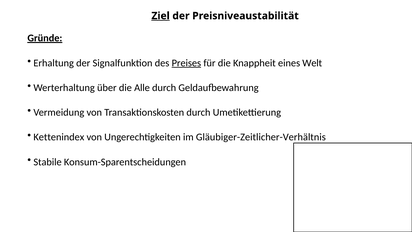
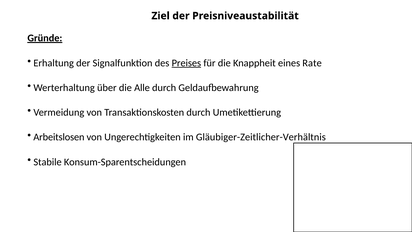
Ziel underline: present -> none
Welt: Welt -> Rate
Kettenindex: Kettenindex -> Arbeitslosen
